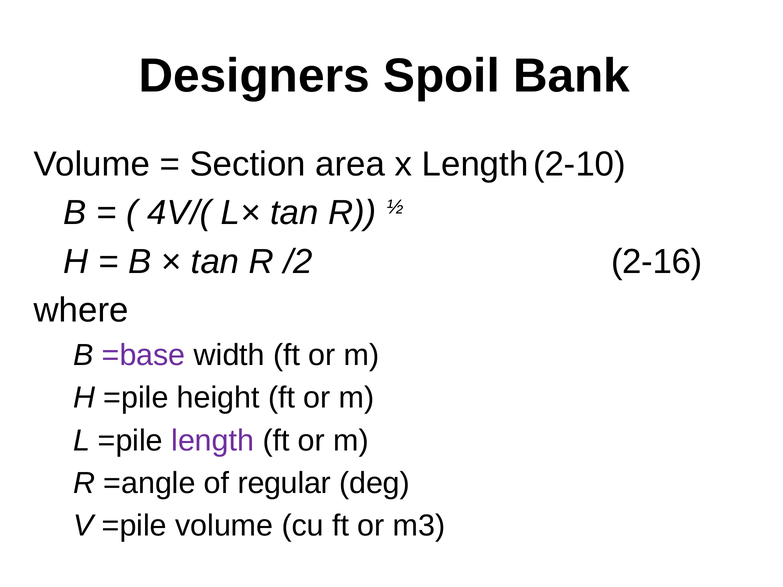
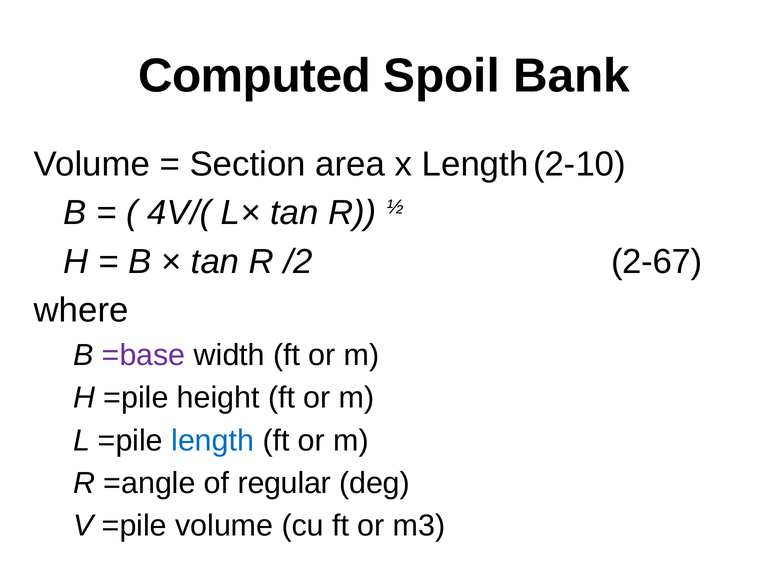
Designers: Designers -> Computed
2-16: 2-16 -> 2-67
length colour: purple -> blue
